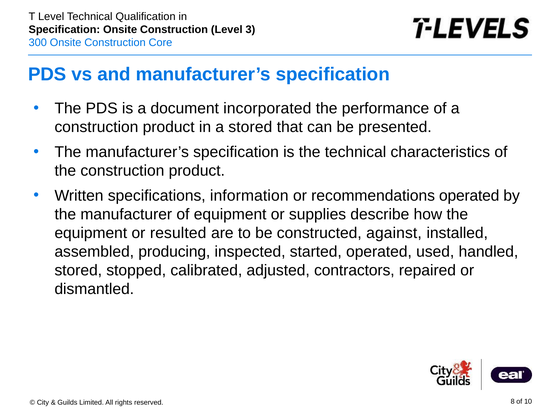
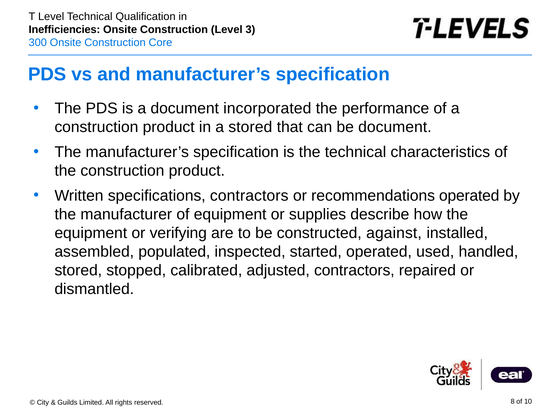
Specification at (64, 30): Specification -> Inefficiencies
be presented: presented -> document
specifications information: information -> contractors
resulted: resulted -> verifying
producing: producing -> populated
